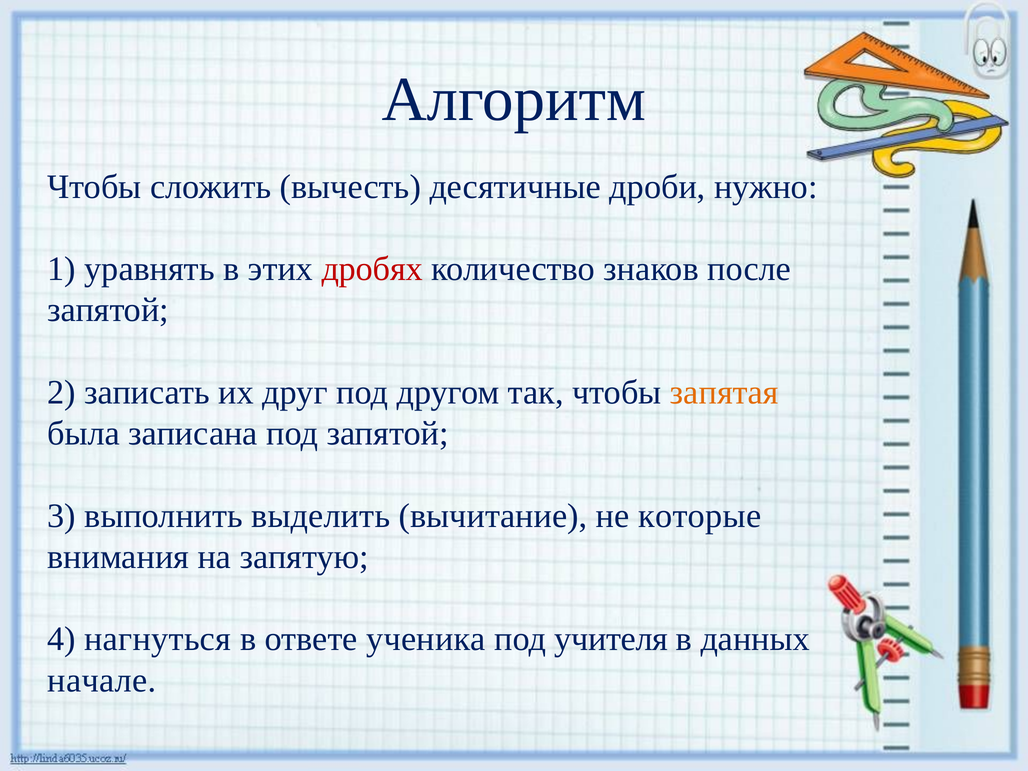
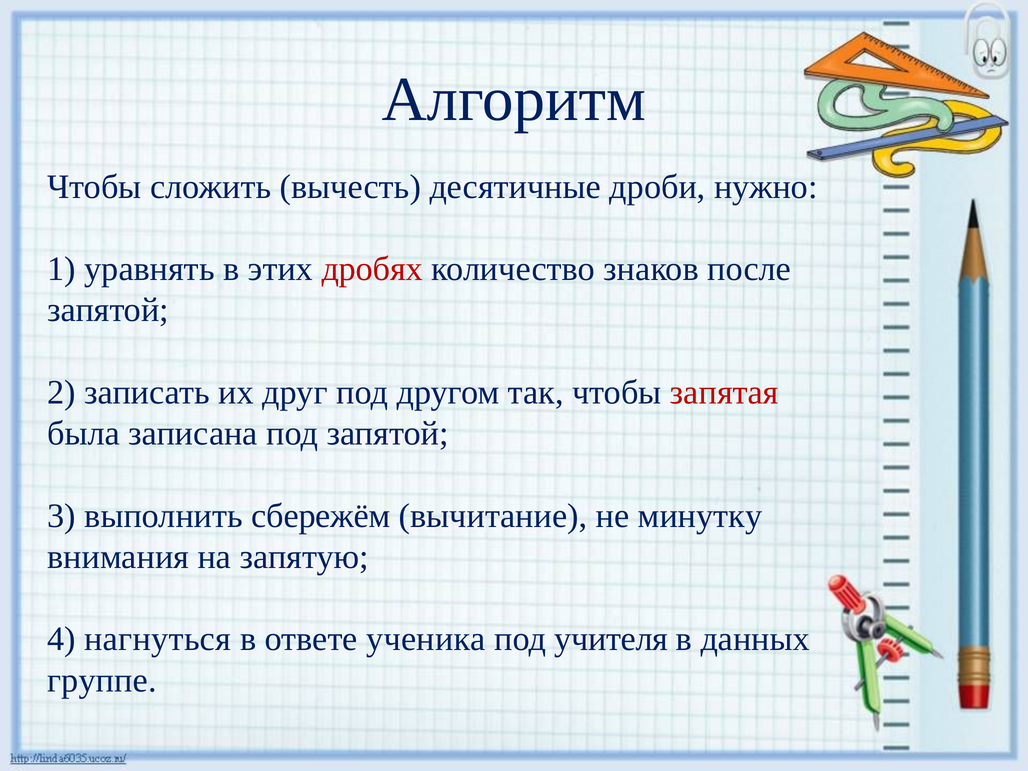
запятая colour: orange -> red
выделить: выделить -> сбережём
которые: которые -> минутку
начале: начале -> группе
